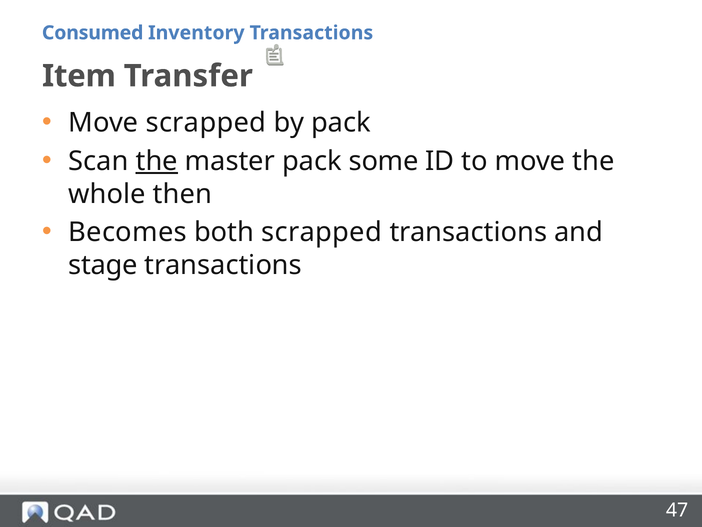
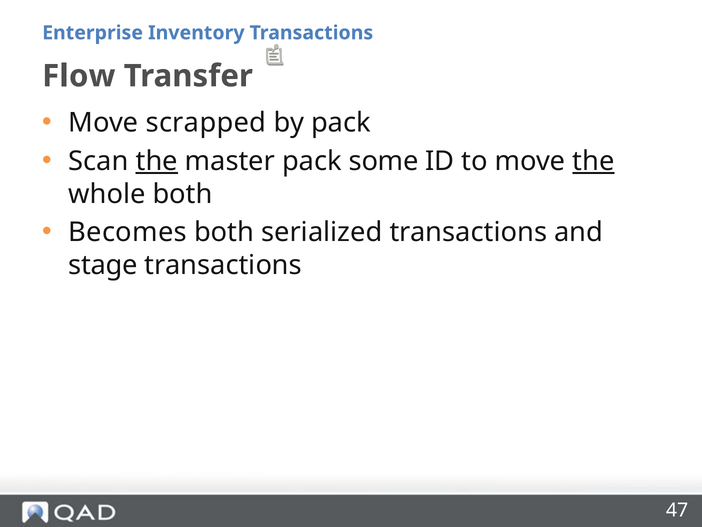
Consumed: Consumed -> Enterprise
Item: Item -> Flow
the at (593, 161) underline: none -> present
whole then: then -> both
both scrapped: scrapped -> serialized
